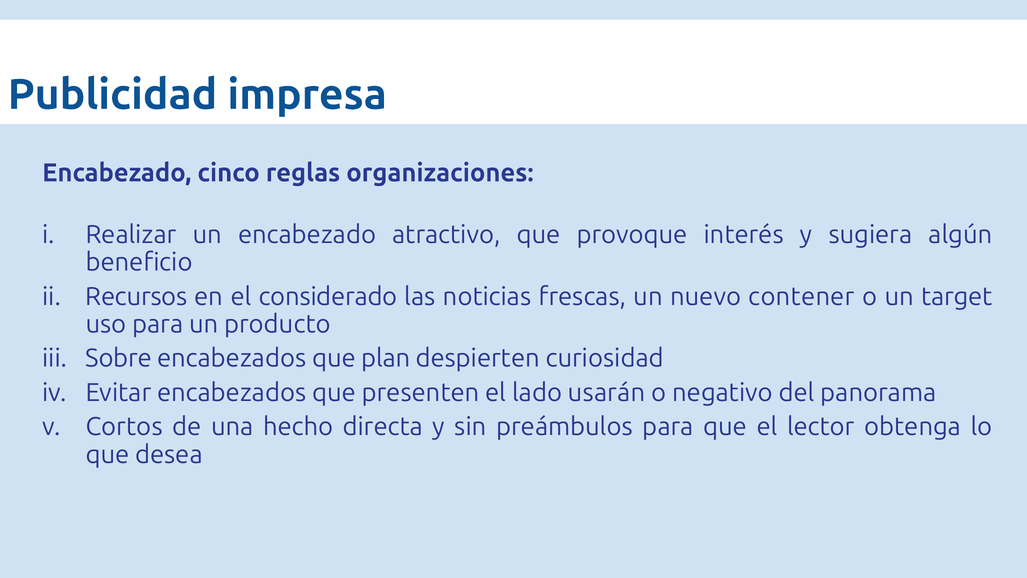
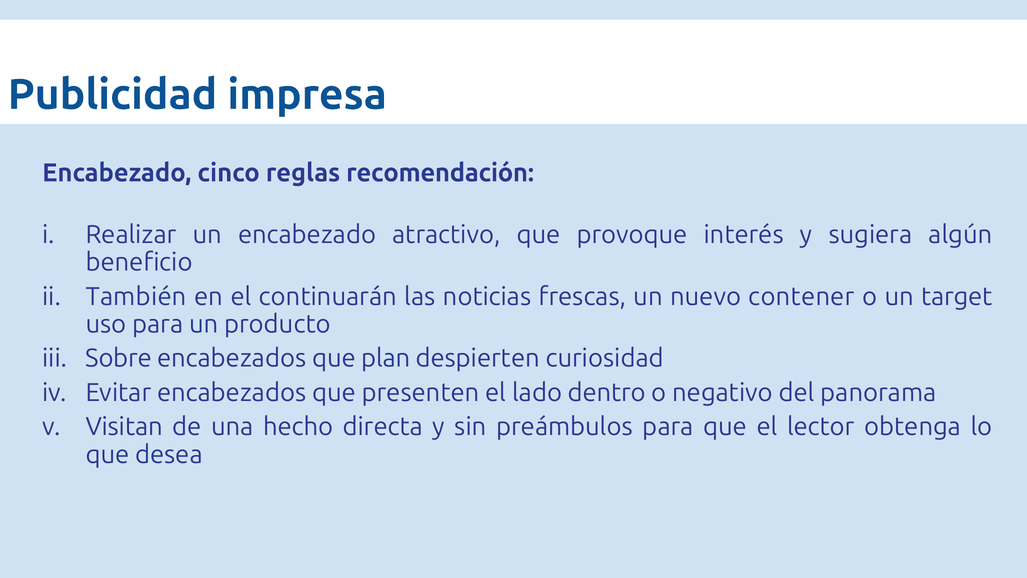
organizaciones: organizaciones -> recomendación
Recursos: Recursos -> También
considerado: considerado -> continuarán
usarán: usarán -> dentro
Cortos: Cortos -> Visitan
